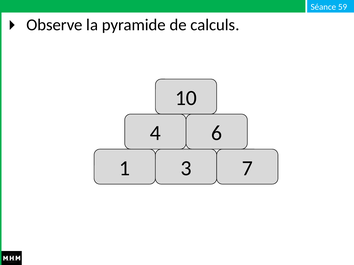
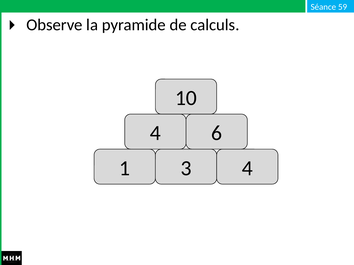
3 7: 7 -> 4
